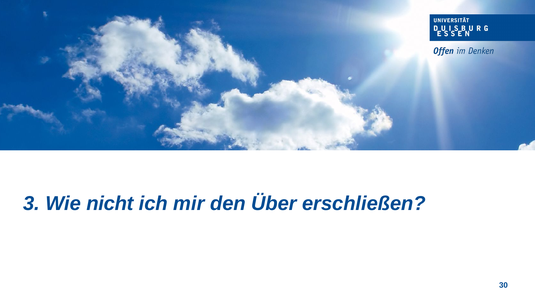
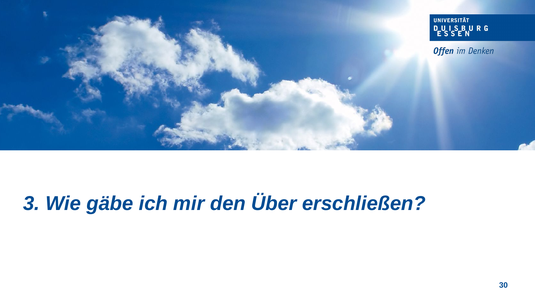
nicht: nicht -> gäbe
